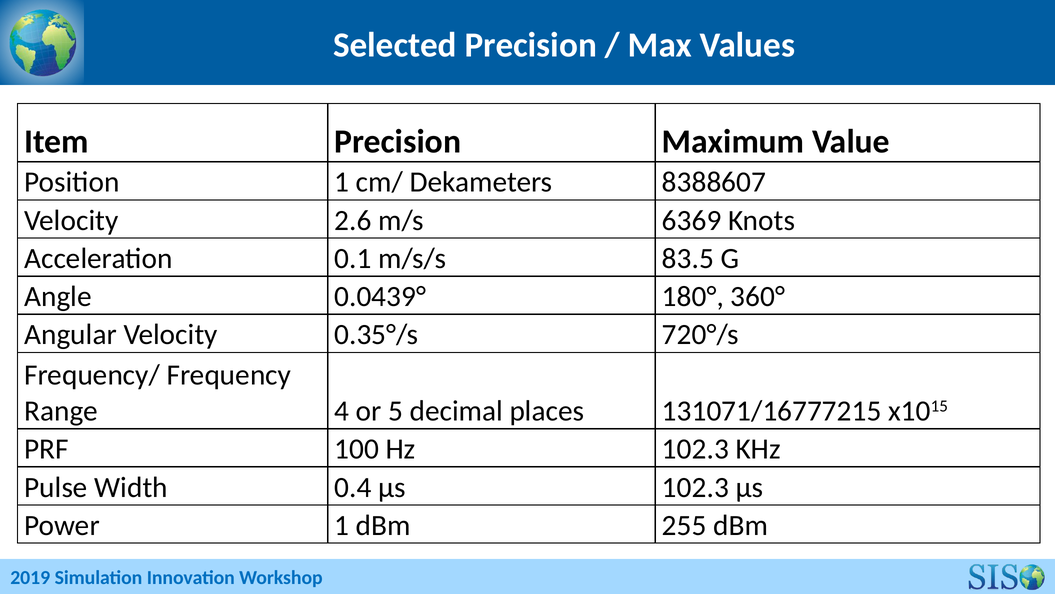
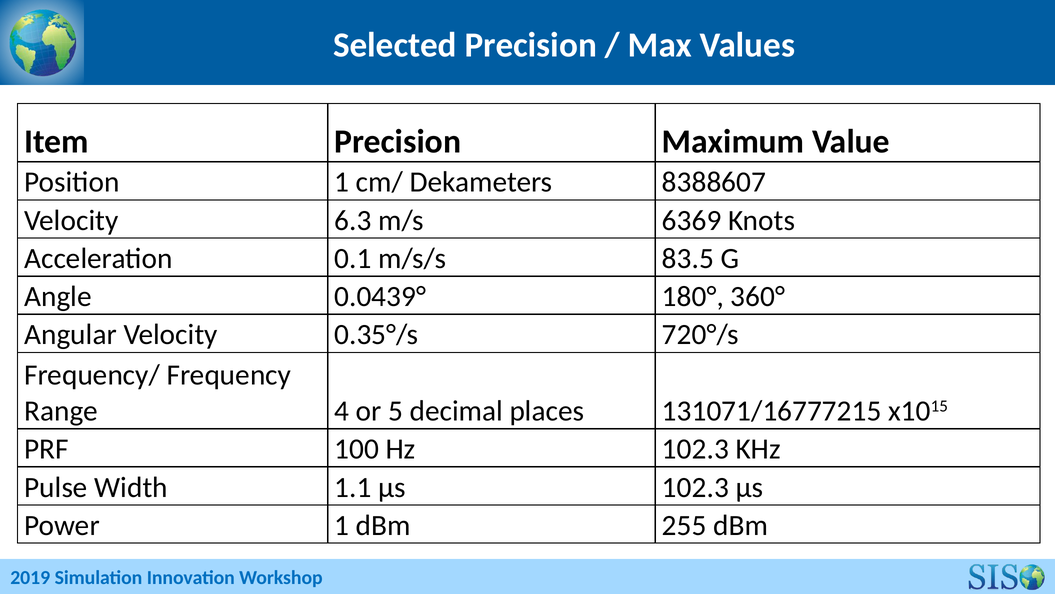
2.6: 2.6 -> 6.3
0.4: 0.4 -> 1.1
